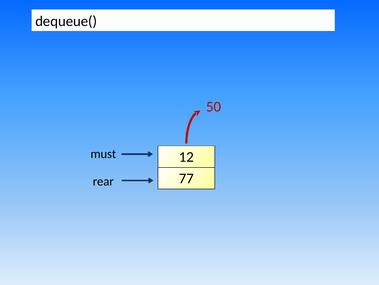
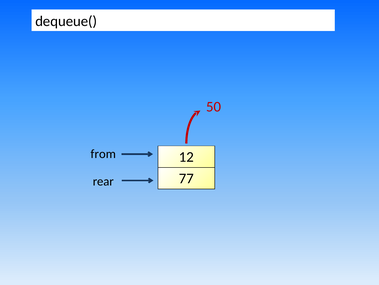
must: must -> from
